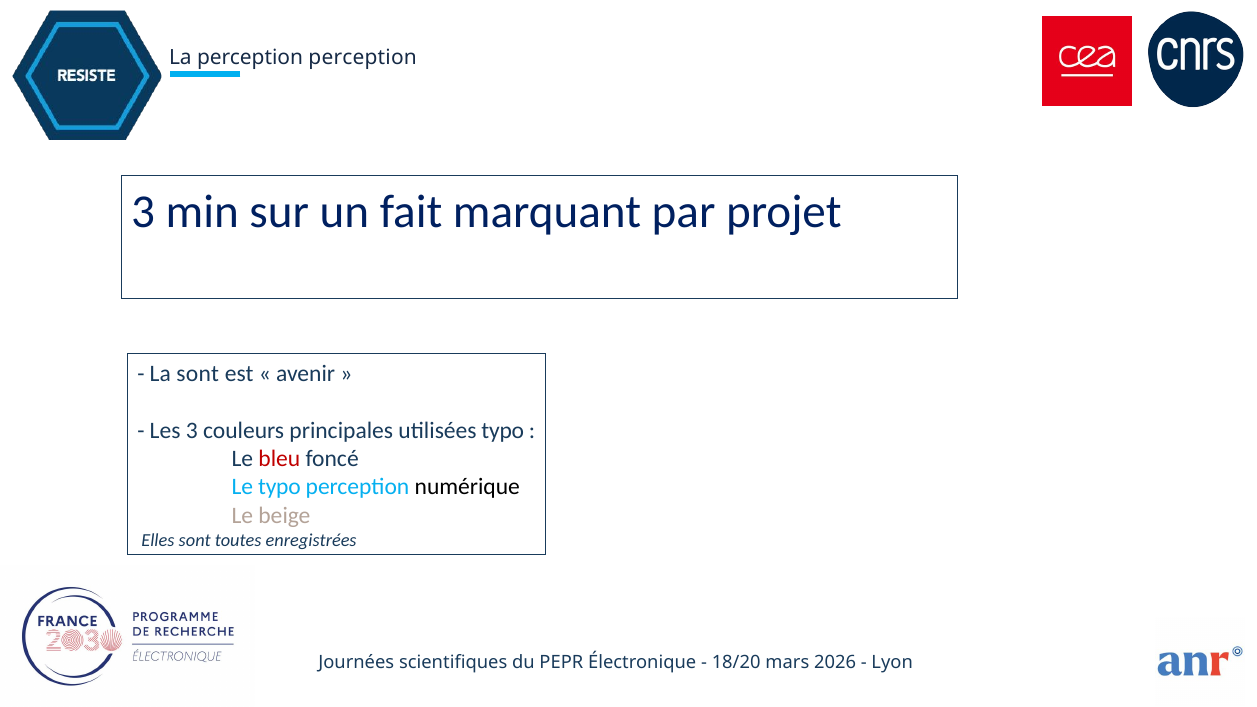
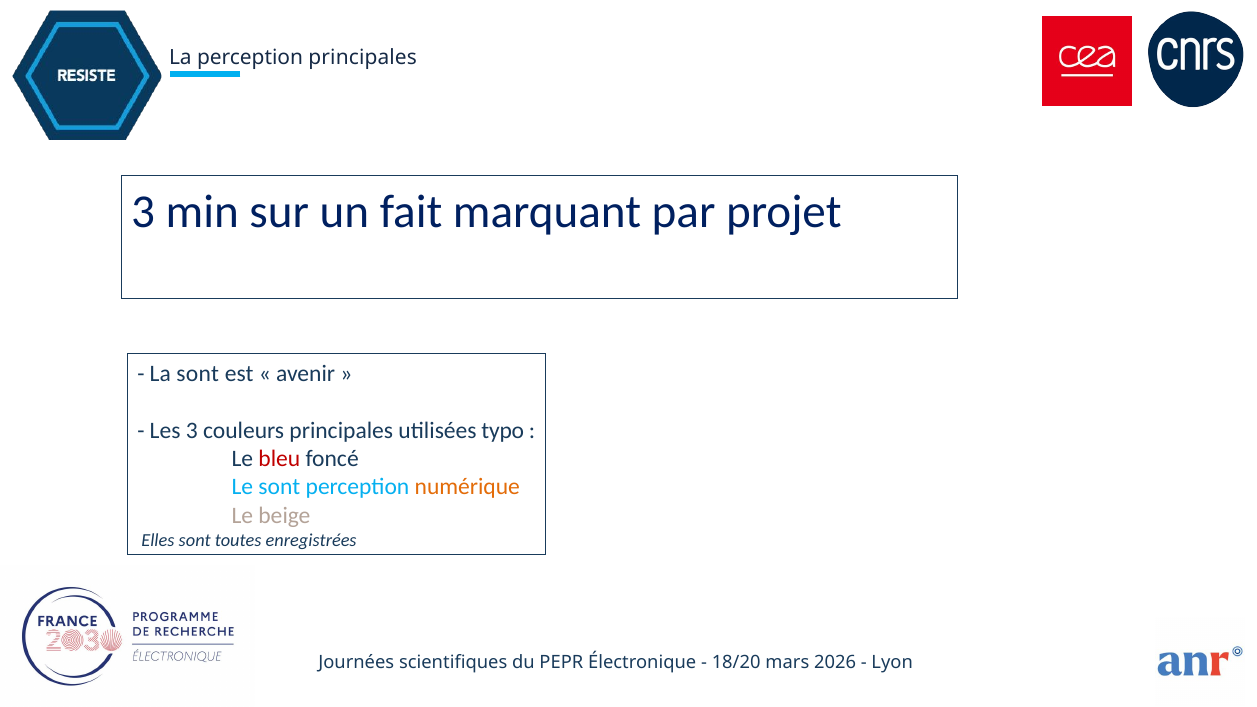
perception perception: perception -> principales
Le typo: typo -> sont
numérique colour: black -> orange
